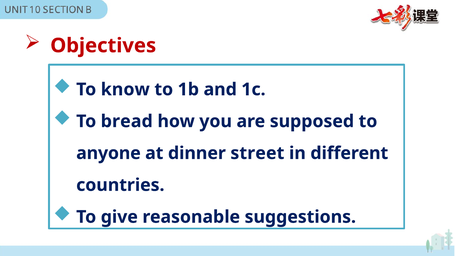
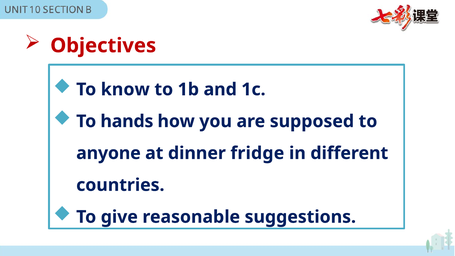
bread: bread -> hands
street: street -> fridge
